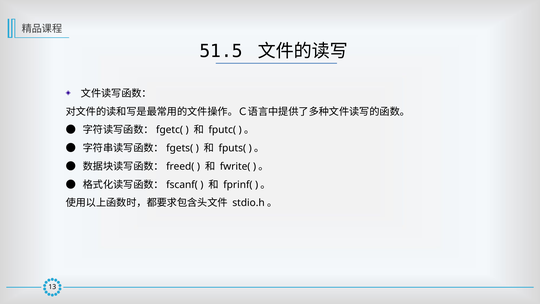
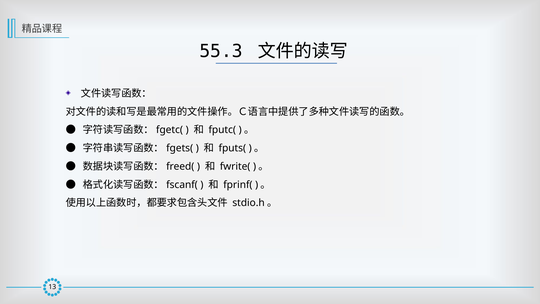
51.5: 51.5 -> 55.3
